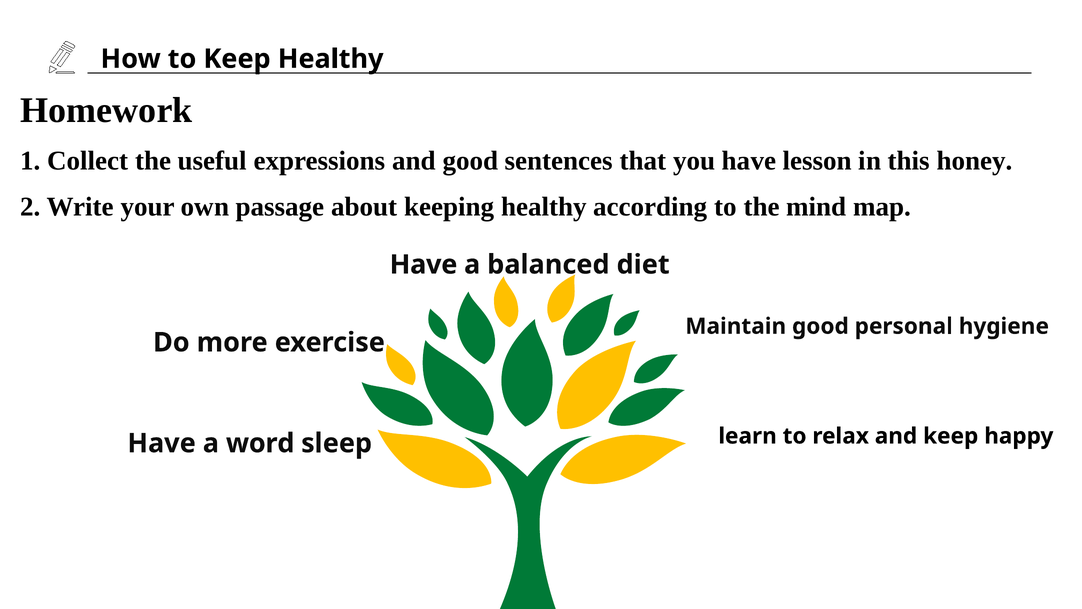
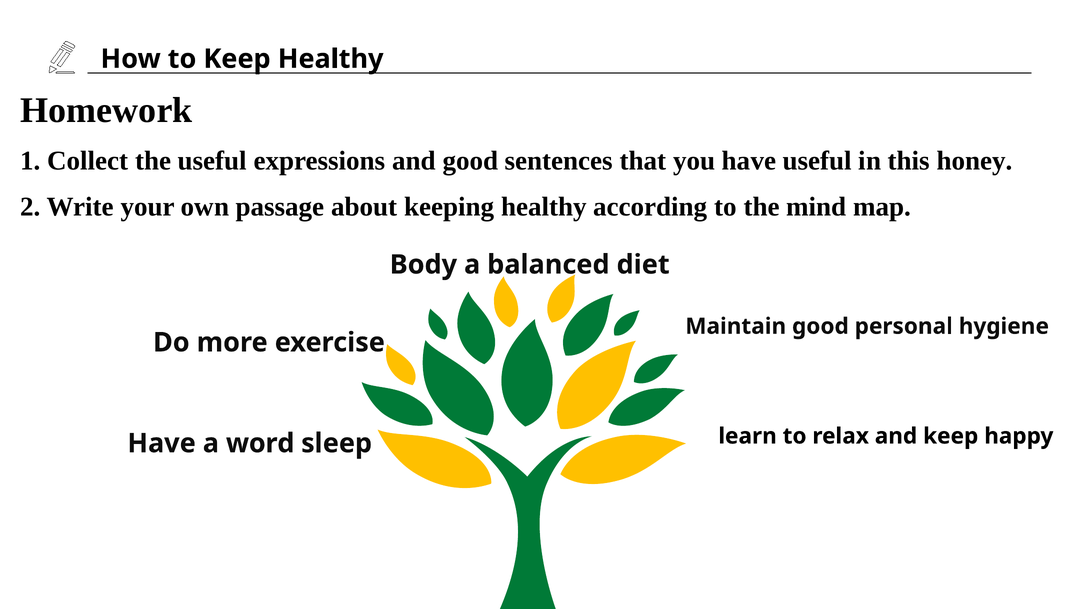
have lesson: lesson -> useful
Have at (424, 264): Have -> Body
